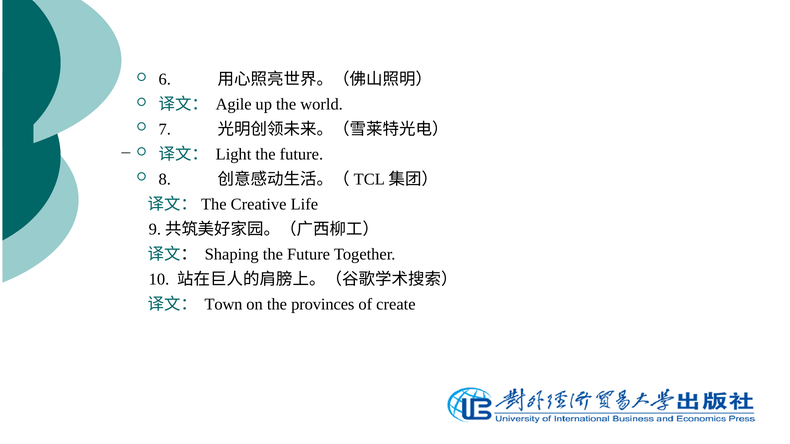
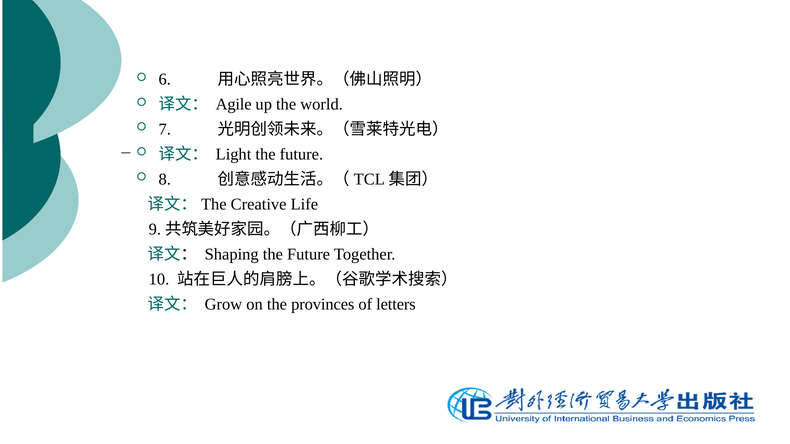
Town: Town -> Grow
create: create -> letters
